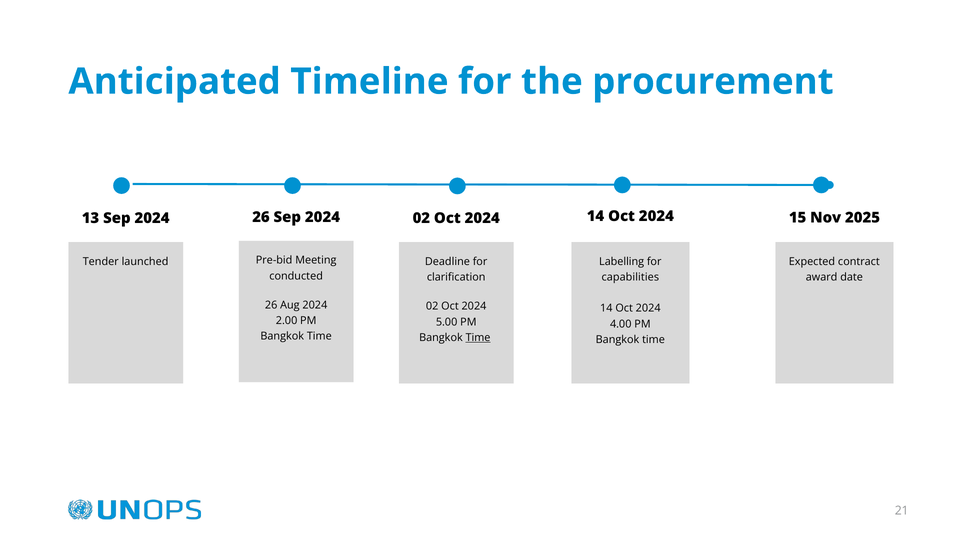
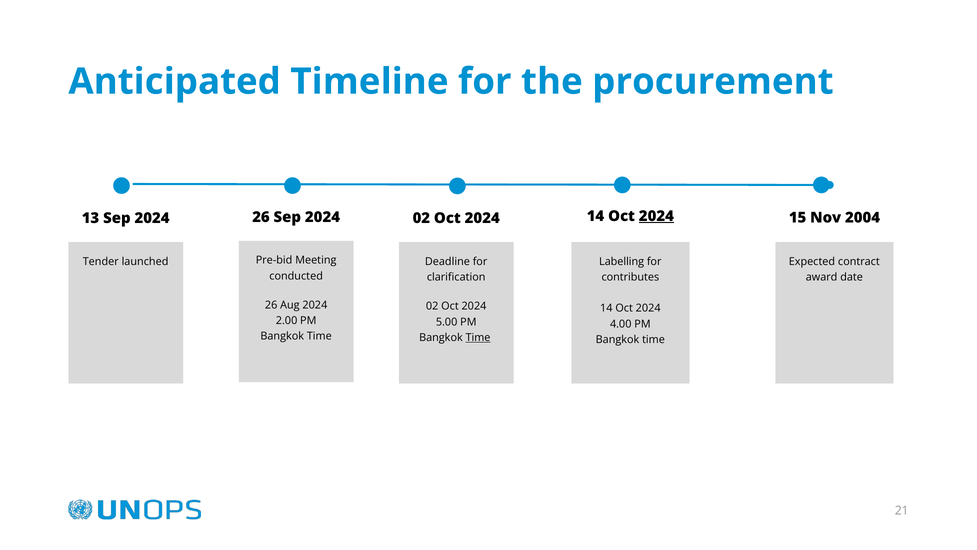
2024 at (656, 216) underline: none -> present
2025: 2025 -> 2004
capabilities: capabilities -> contributes
